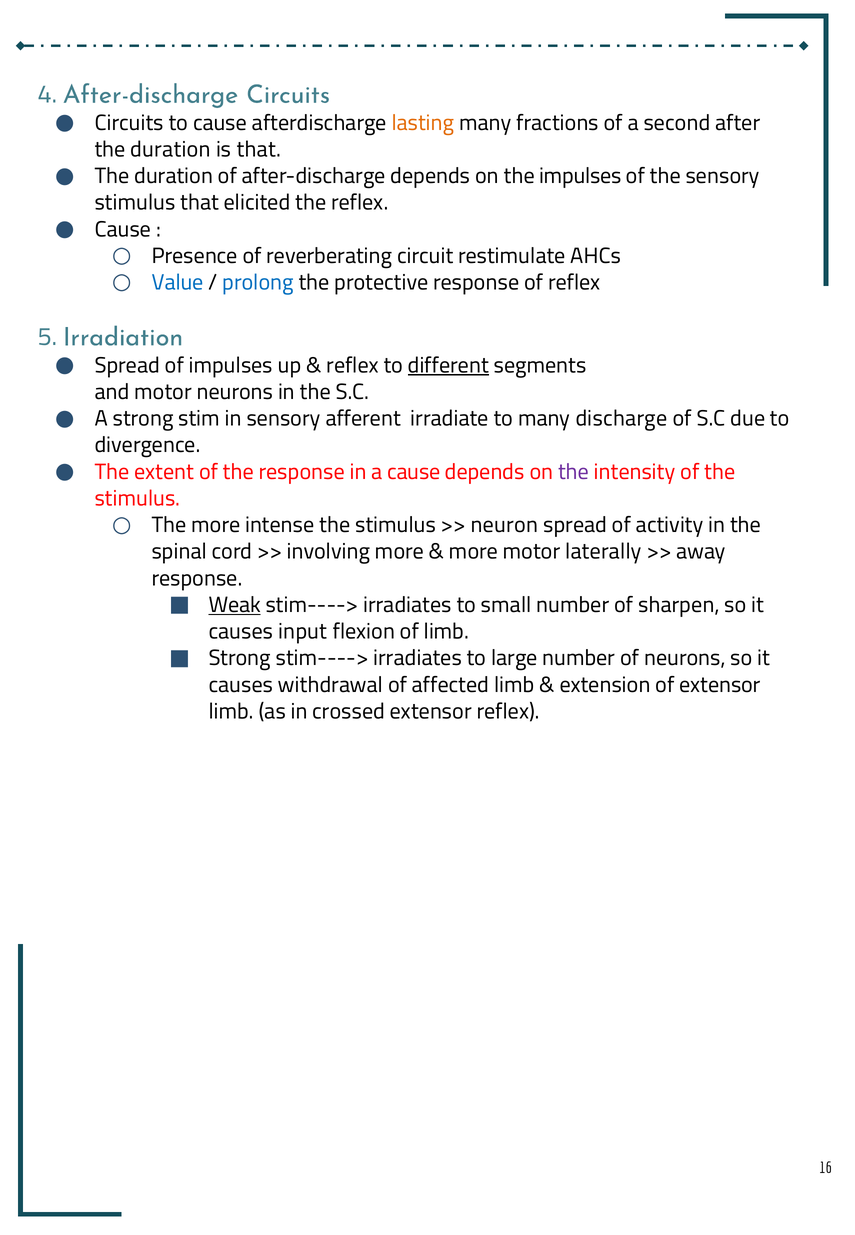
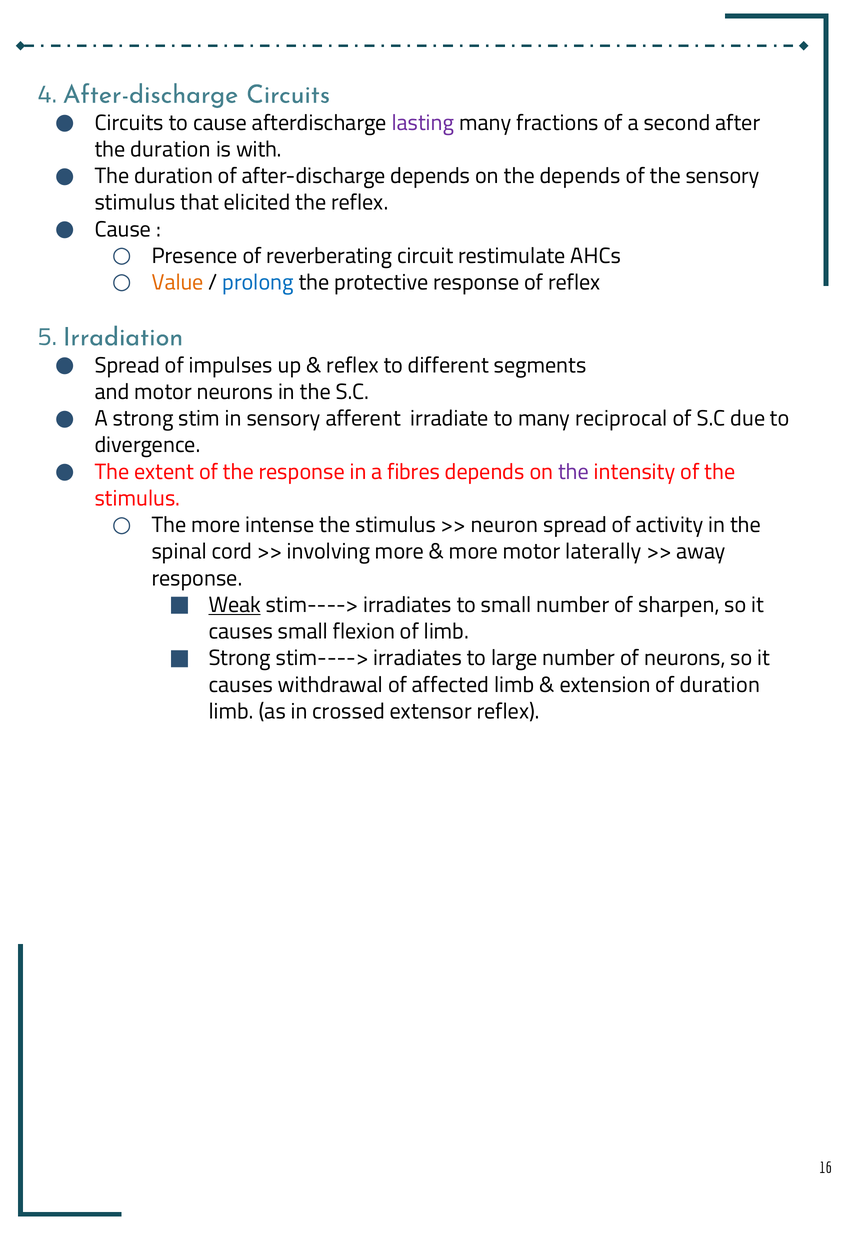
lasting colour: orange -> purple
is that: that -> with
the impulses: impulses -> depends
Value colour: blue -> orange
different underline: present -> none
discharge: discharge -> reciprocal
a cause: cause -> fibres
causes input: input -> small
of extensor: extensor -> duration
